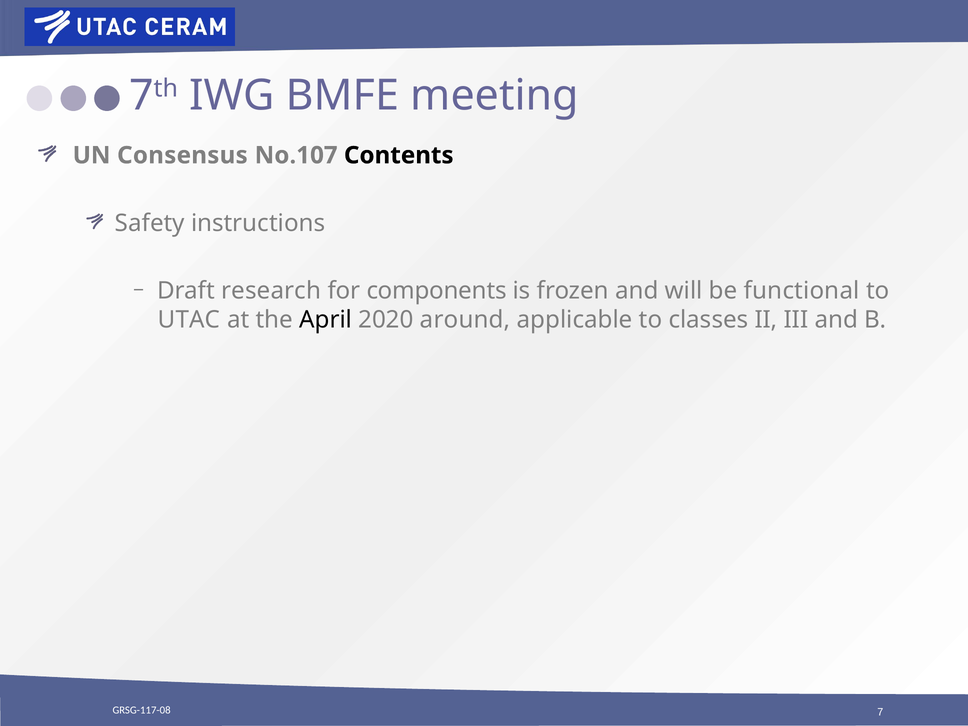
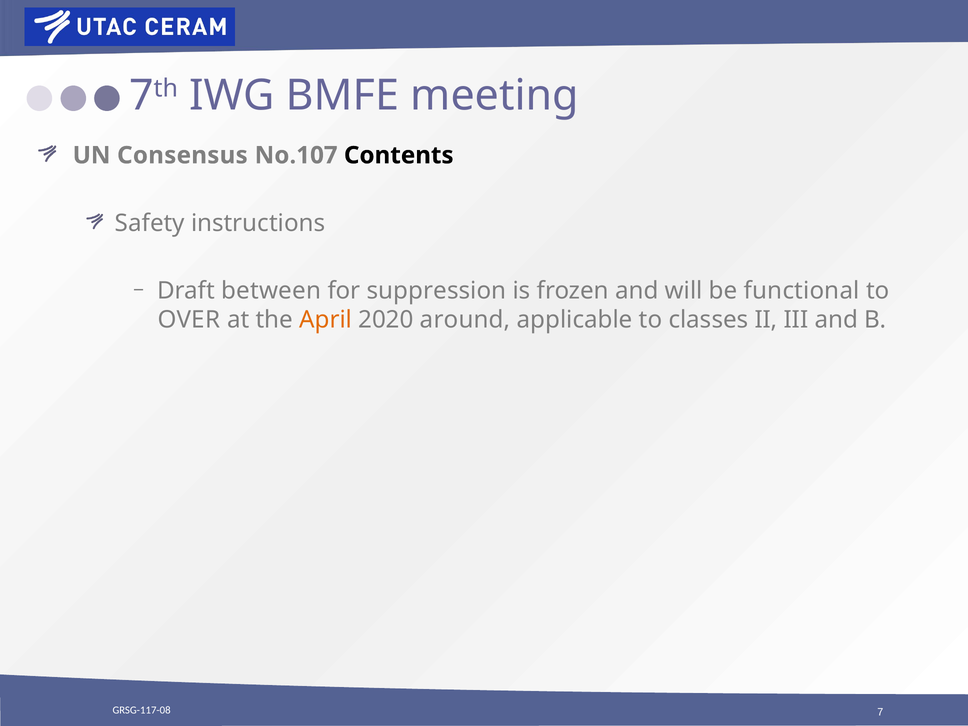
research: research -> between
components: components -> suppression
UTAC: UTAC -> OVER
April colour: black -> orange
